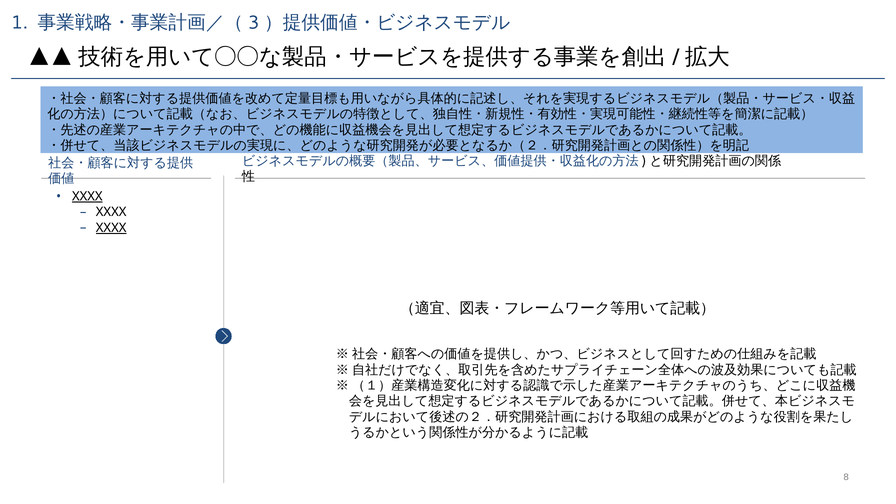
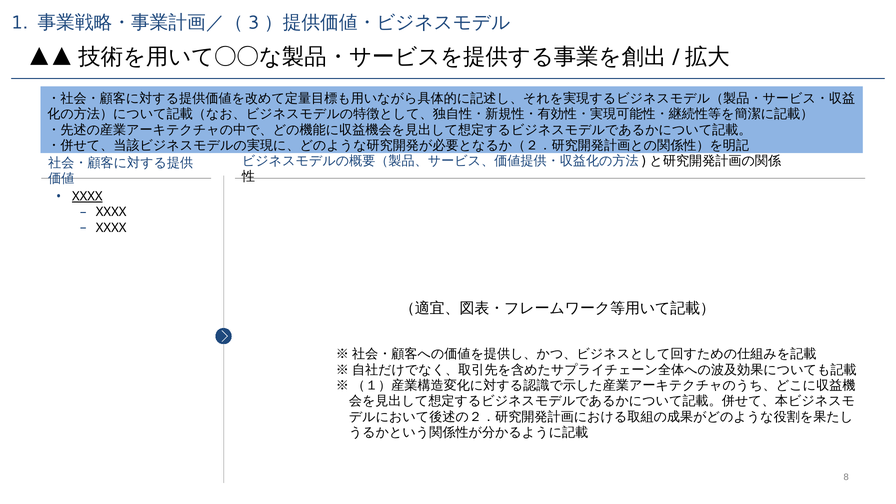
XXXX at (111, 228) underline: present -> none
